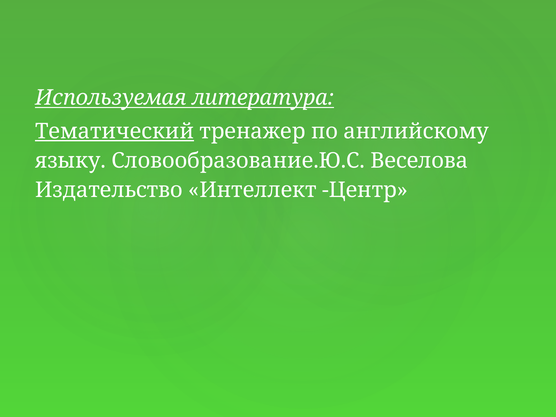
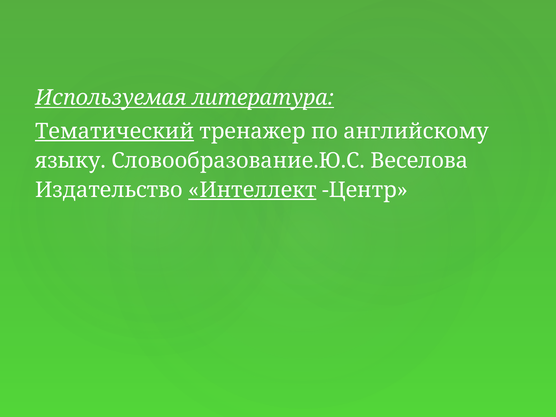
Интеллект underline: none -> present
